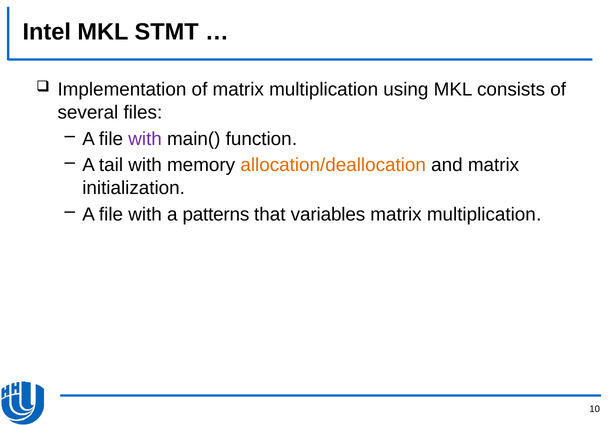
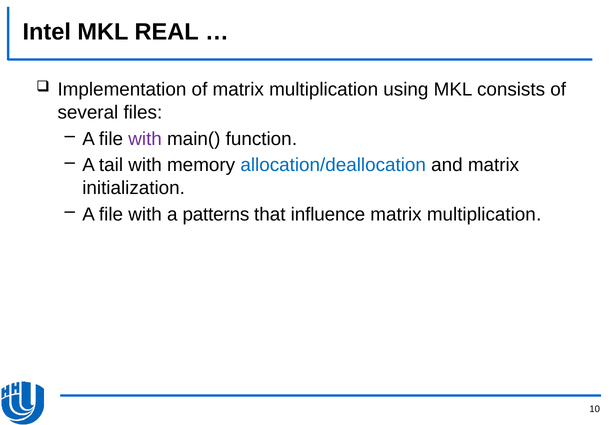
STMT: STMT -> REAL
allocation/deallocation colour: orange -> blue
variables: variables -> influence
